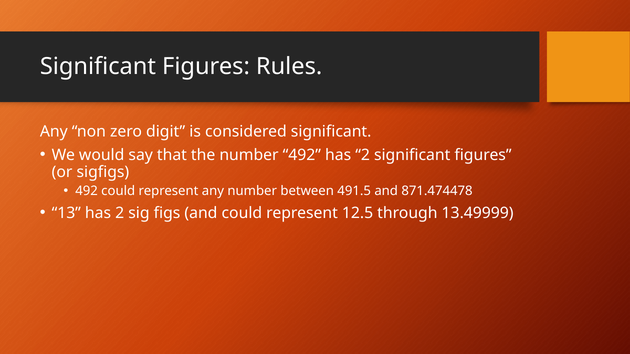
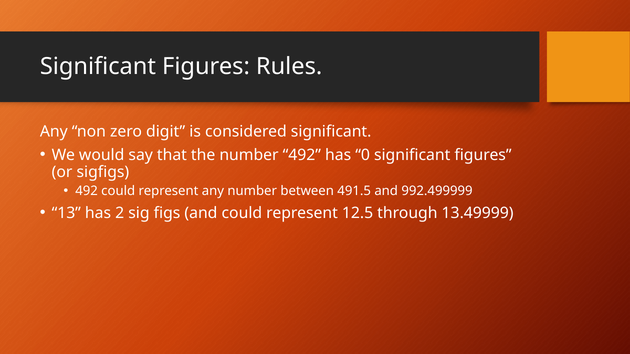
492 has 2: 2 -> 0
871.474478: 871.474478 -> 992.499999
